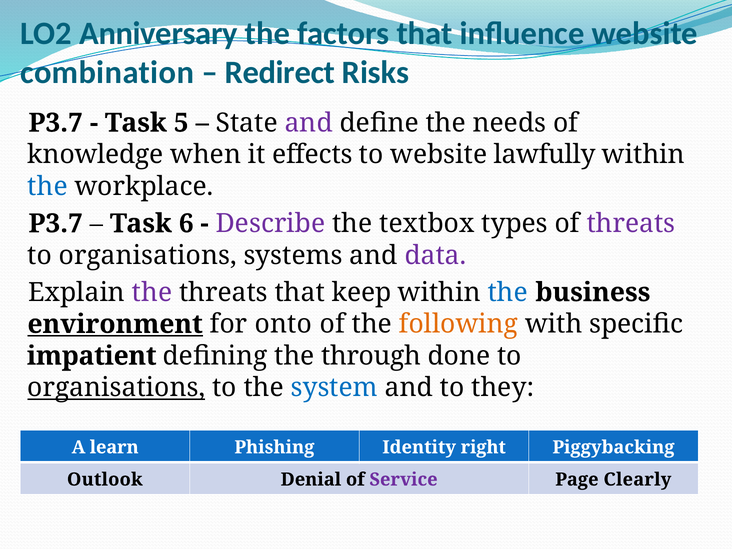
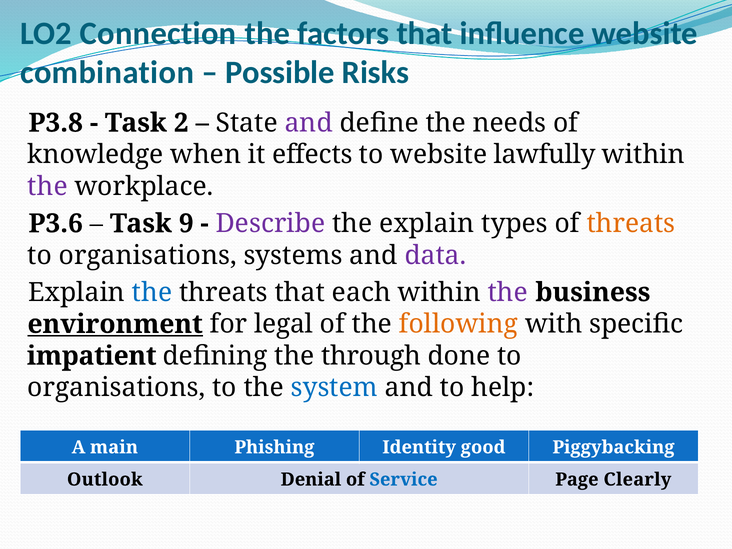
Anniversary: Anniversary -> Connection
Redirect: Redirect -> Possible
P3.7 at (56, 123): P3.7 -> P3.8
5: 5 -> 2
the at (48, 186) colour: blue -> purple
P3.7 at (56, 224): P3.7 -> P3.6
6: 6 -> 9
the textbox: textbox -> explain
threats at (631, 224) colour: purple -> orange
the at (152, 292) colour: purple -> blue
keep: keep -> each
the at (508, 292) colour: blue -> purple
onto: onto -> legal
organisations at (116, 388) underline: present -> none
they: they -> help
learn: learn -> main
right: right -> good
Service colour: purple -> blue
